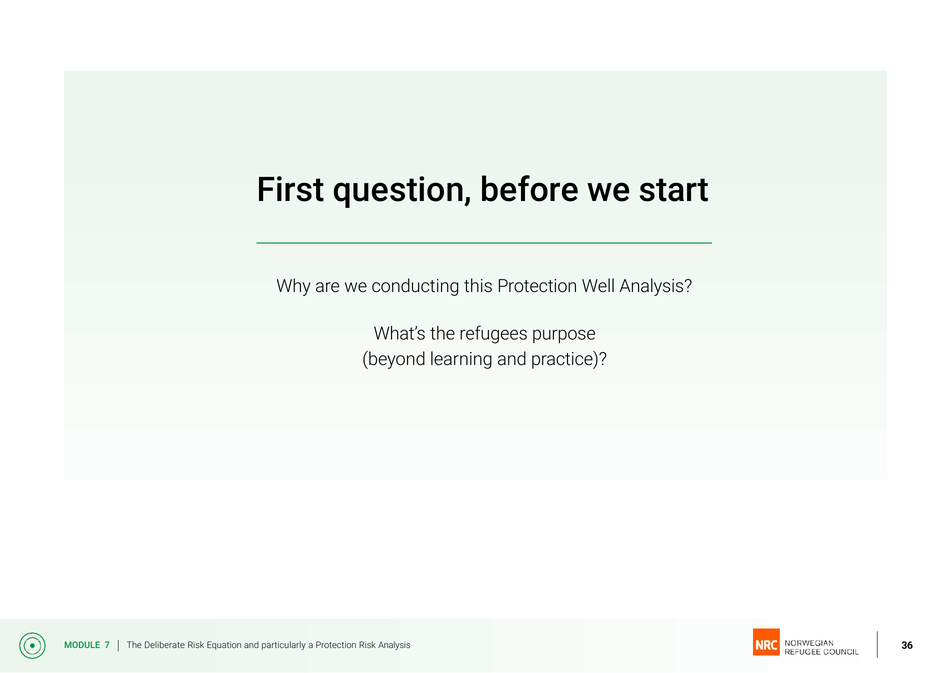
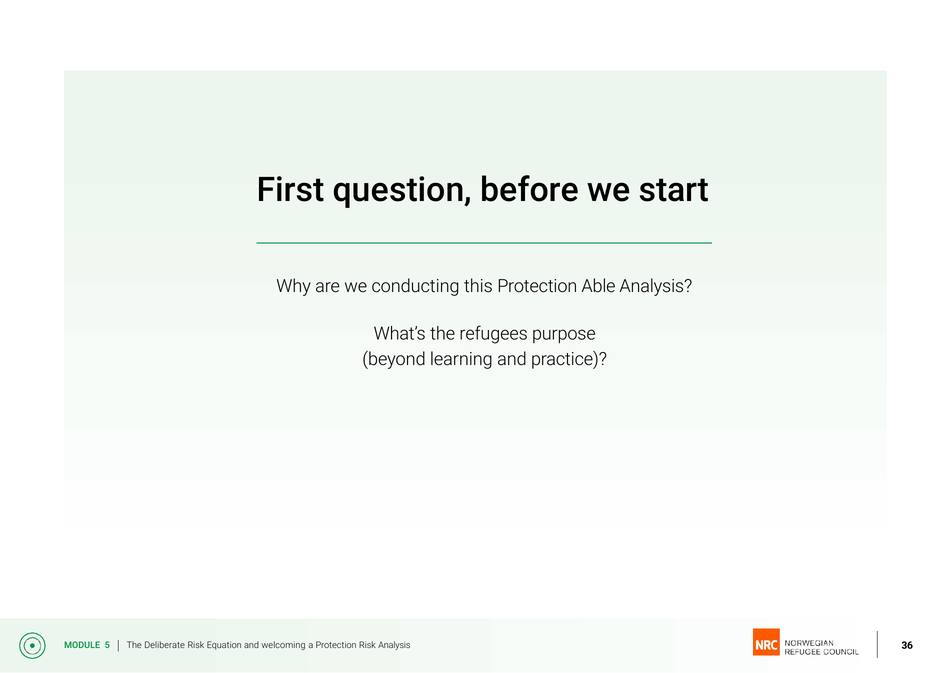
Well: Well -> Able
7: 7 -> 5
particularly: particularly -> welcoming
